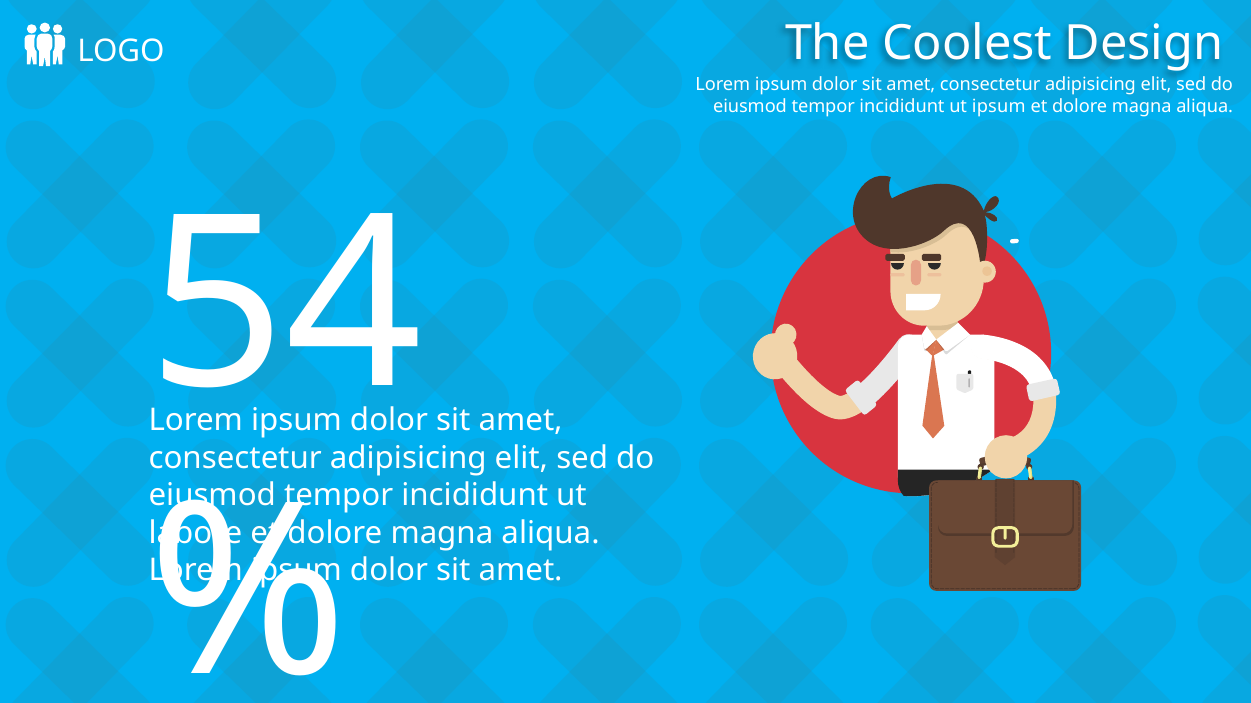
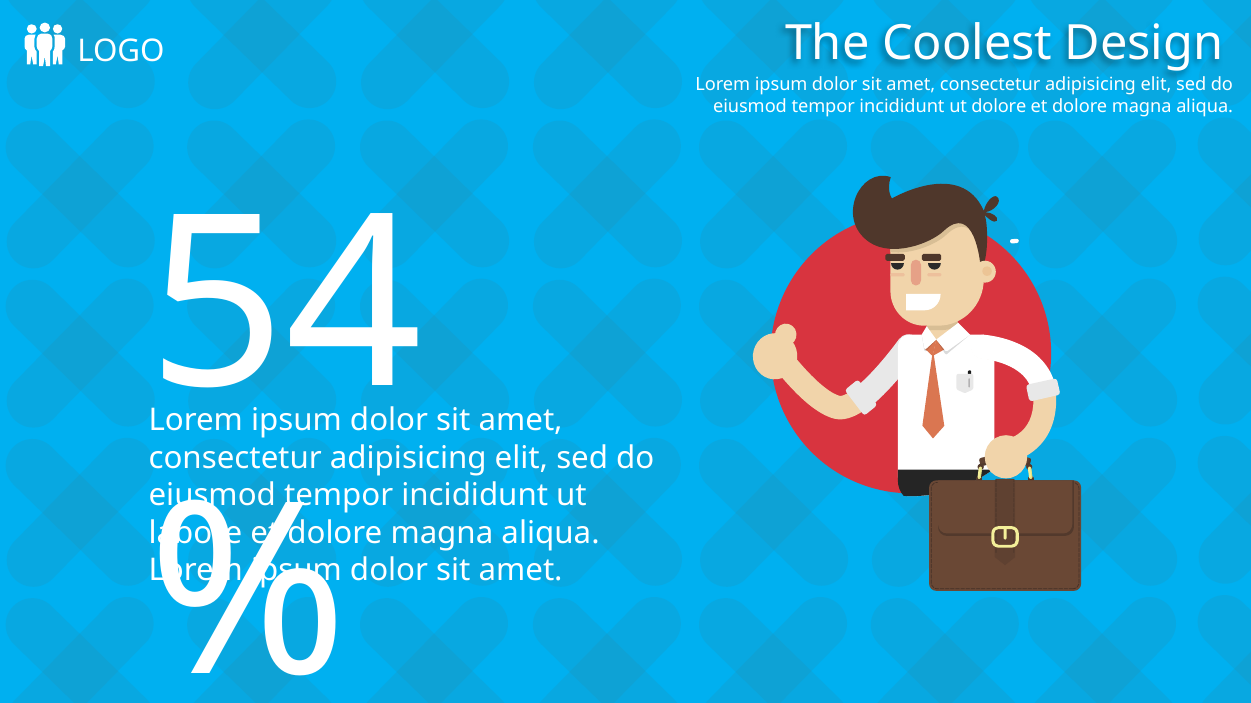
ut ipsum: ipsum -> dolore
